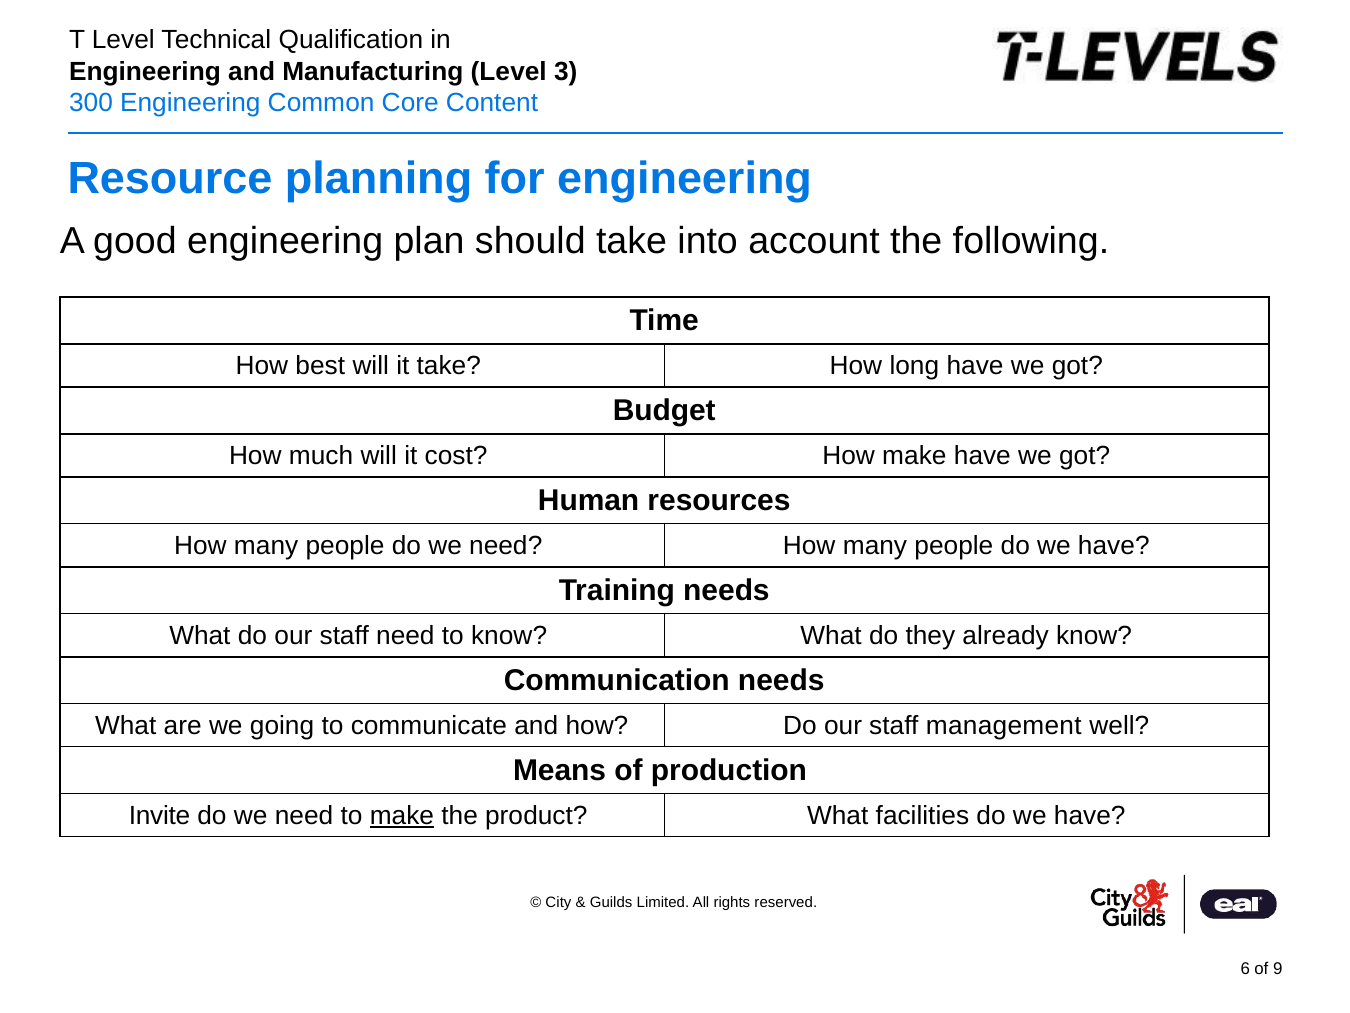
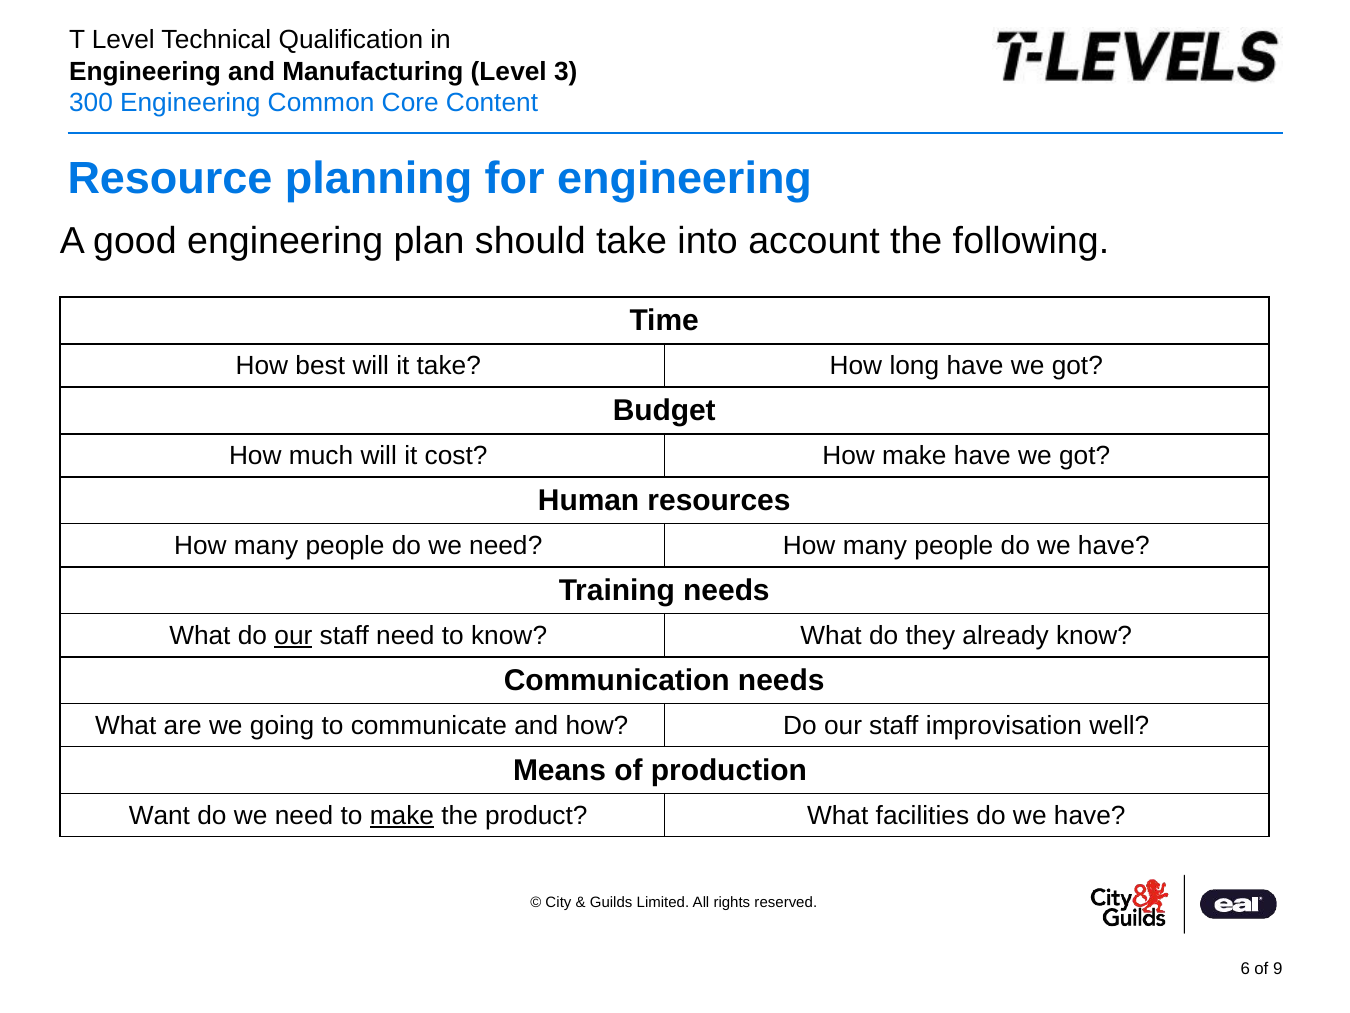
our at (293, 635) underline: none -> present
management: management -> improvisation
Invite: Invite -> Want
